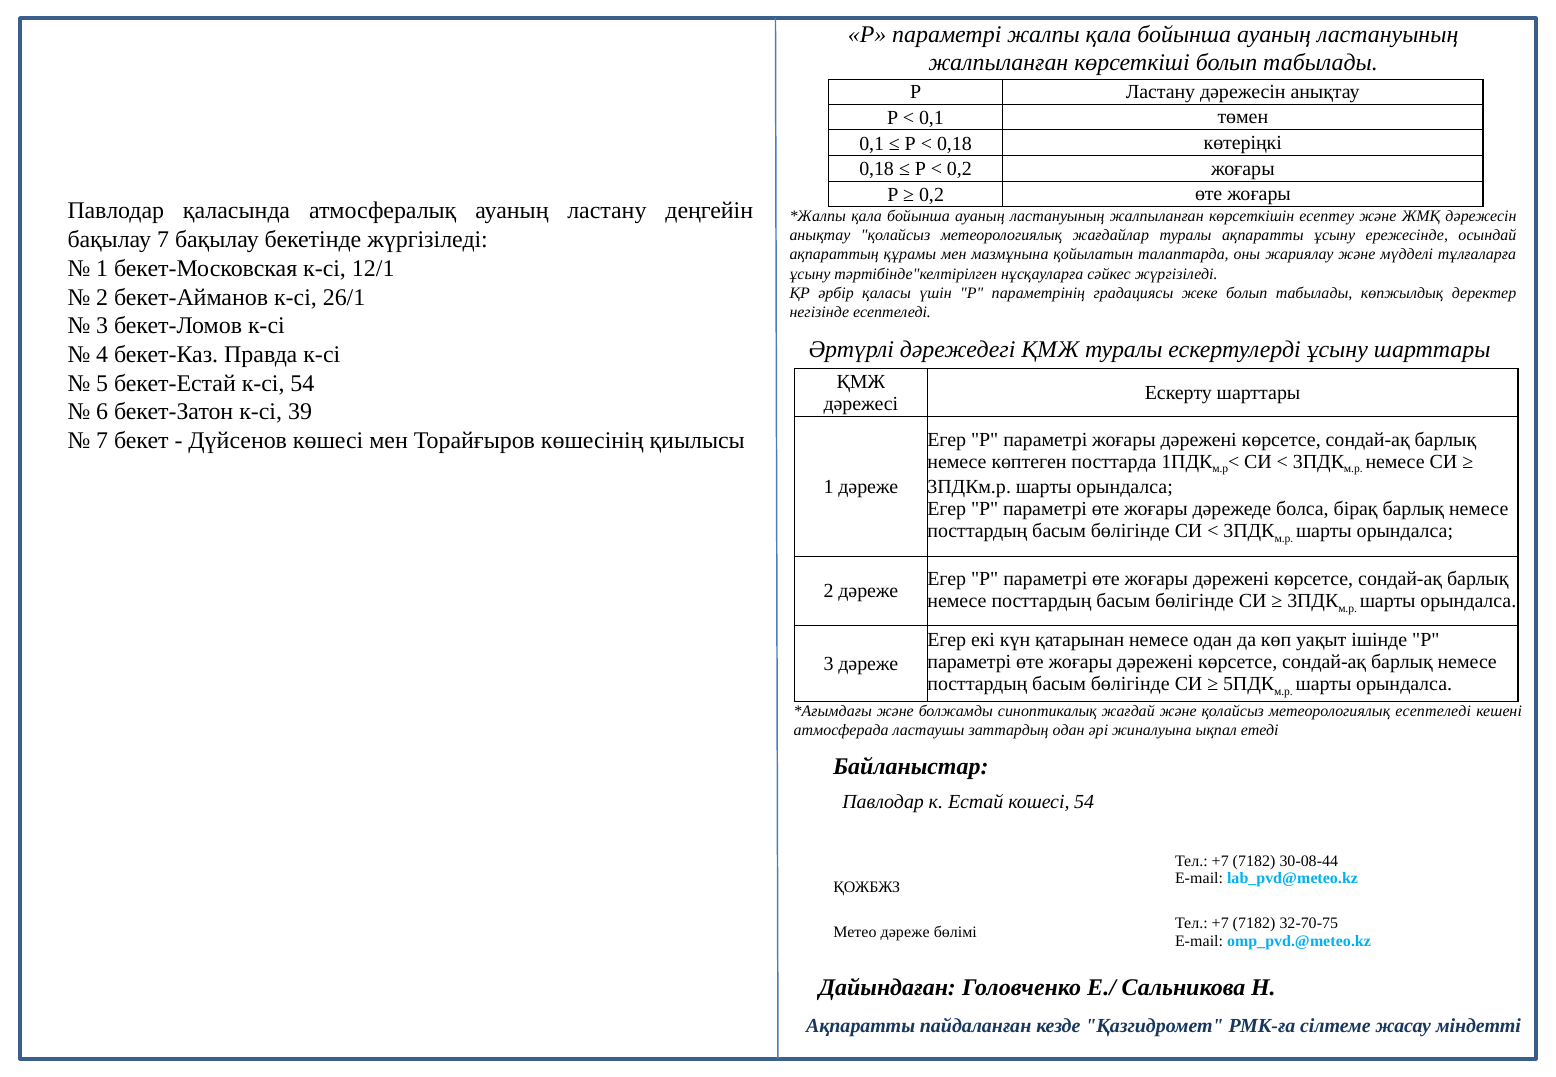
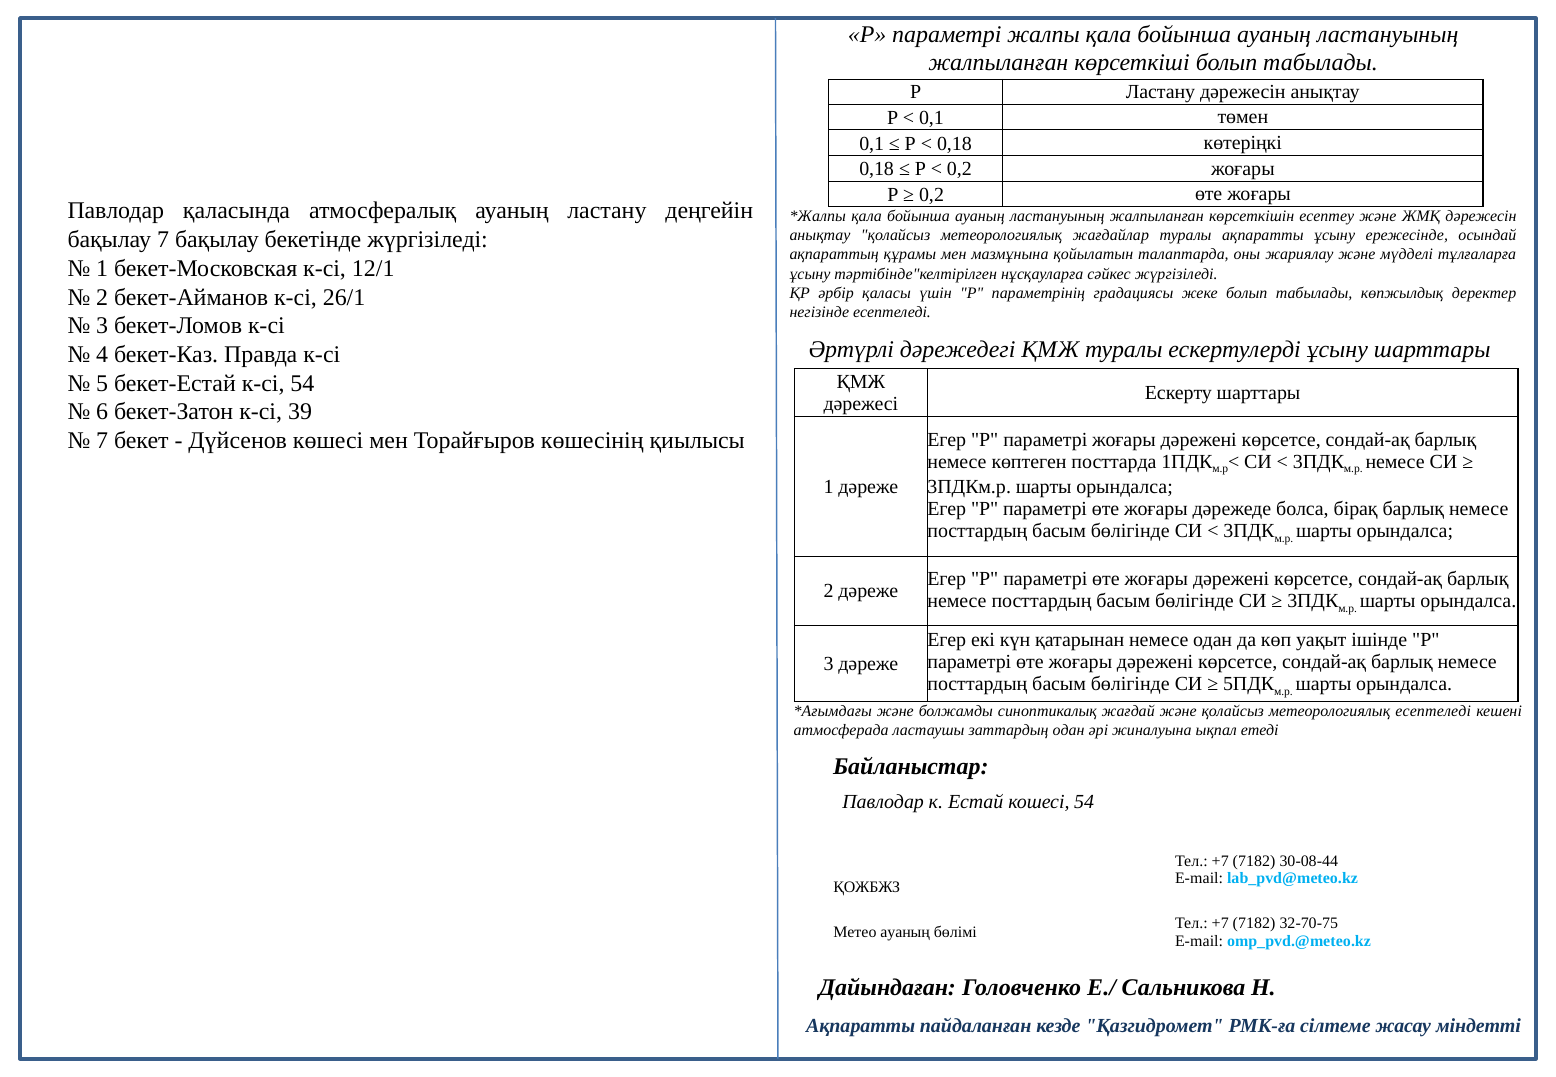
Метео дәреже: дәреже -> ауаның
